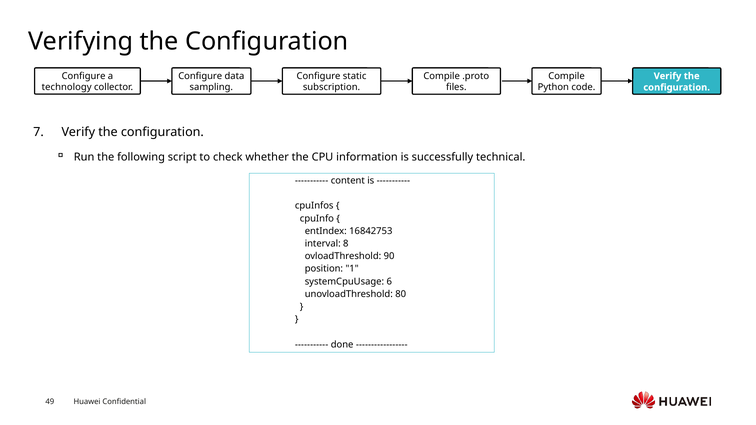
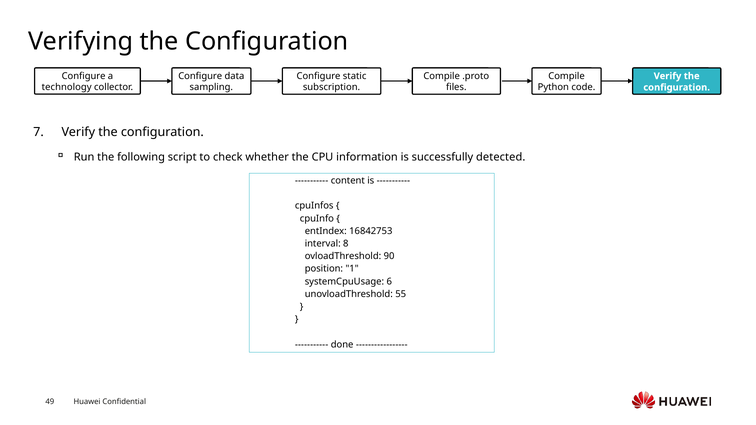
technical: technical -> detected
80: 80 -> 55
